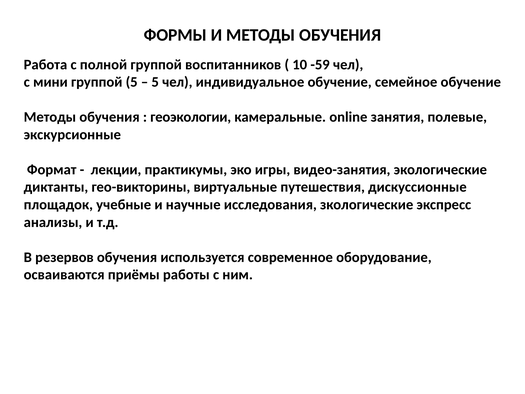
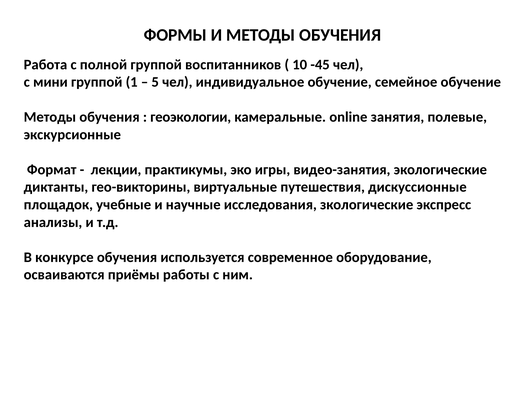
-59: -59 -> -45
группой 5: 5 -> 1
резервов: резервов -> конкурсе
